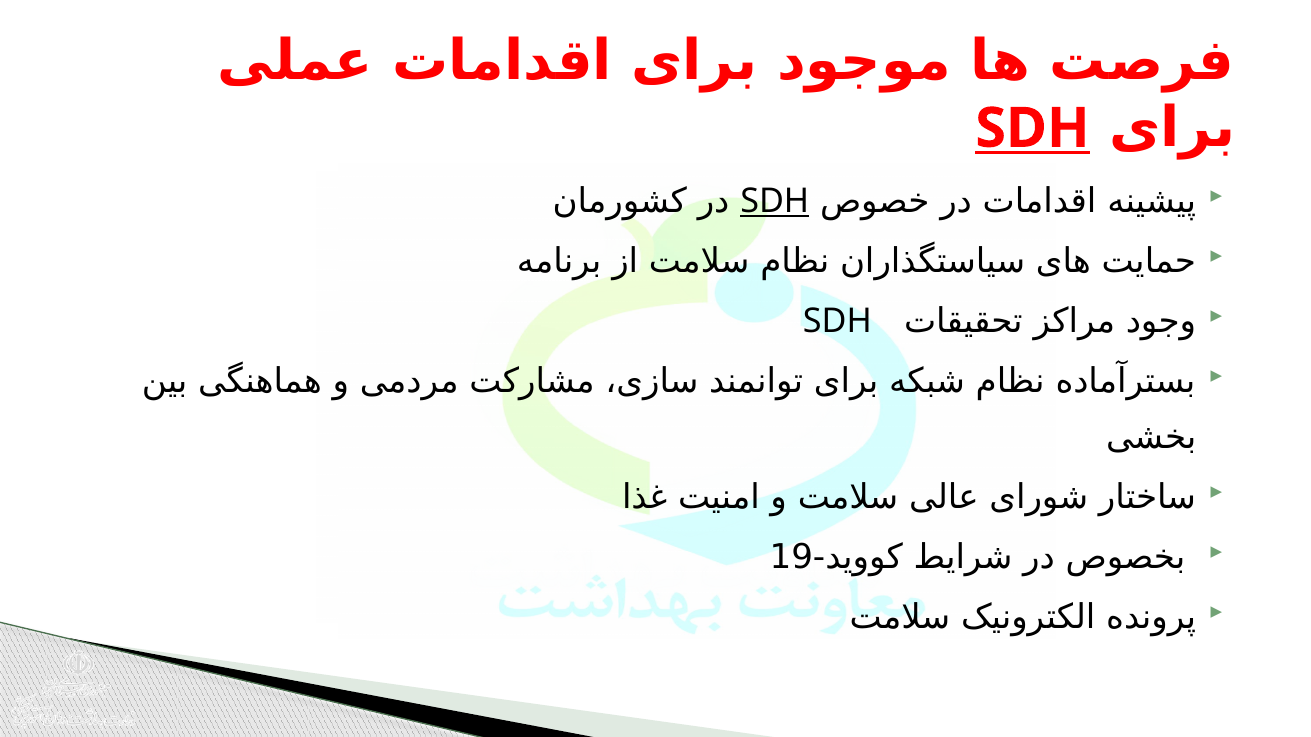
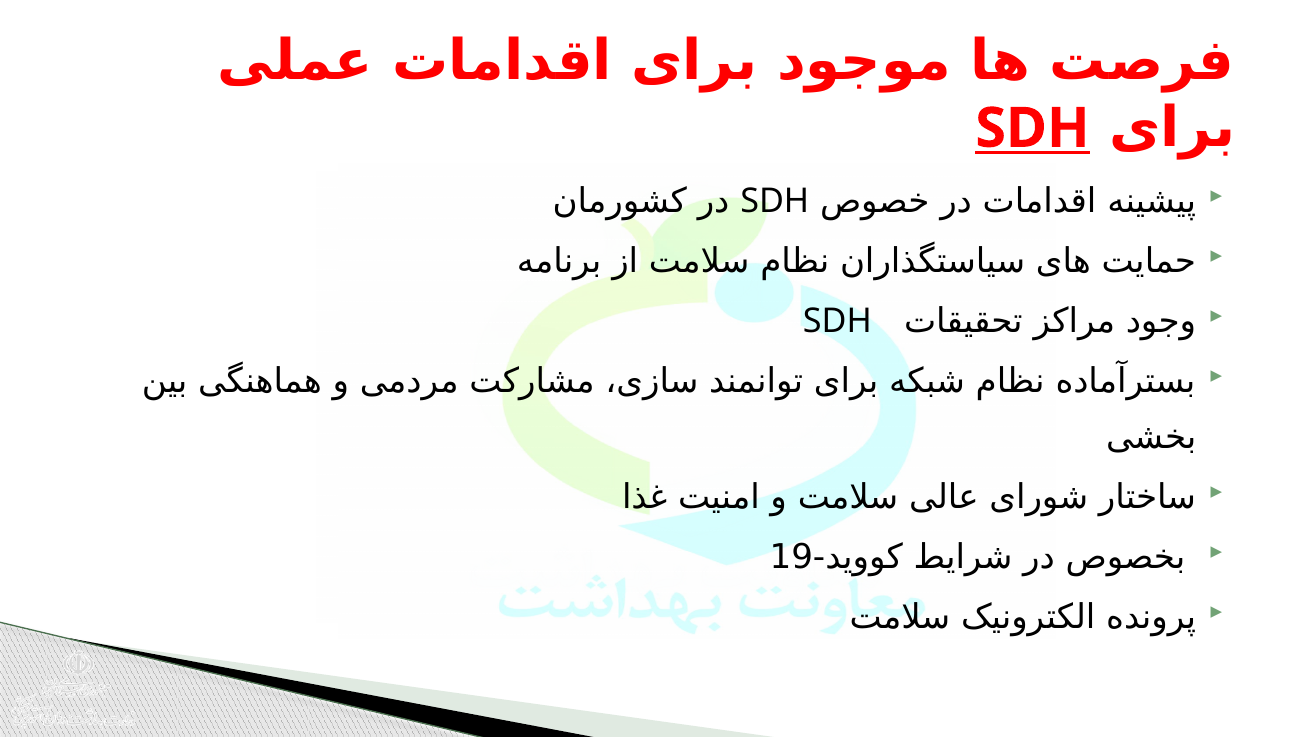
SDH at (775, 201) underline: present -> none
